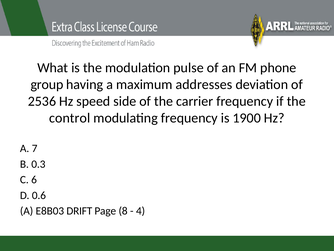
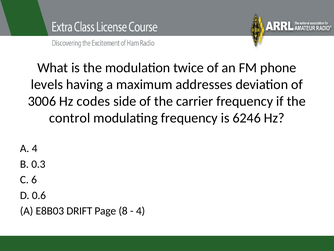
pulse: pulse -> twice
group: group -> levels
2536: 2536 -> 3006
speed: speed -> codes
1900: 1900 -> 6246
A 7: 7 -> 4
